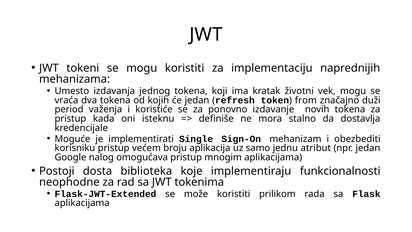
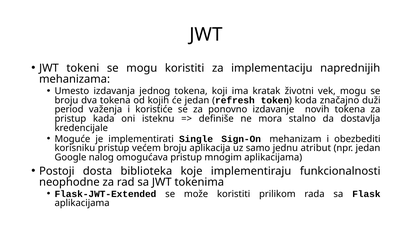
vraća at (66, 100): vraća -> broju
from: from -> koda
